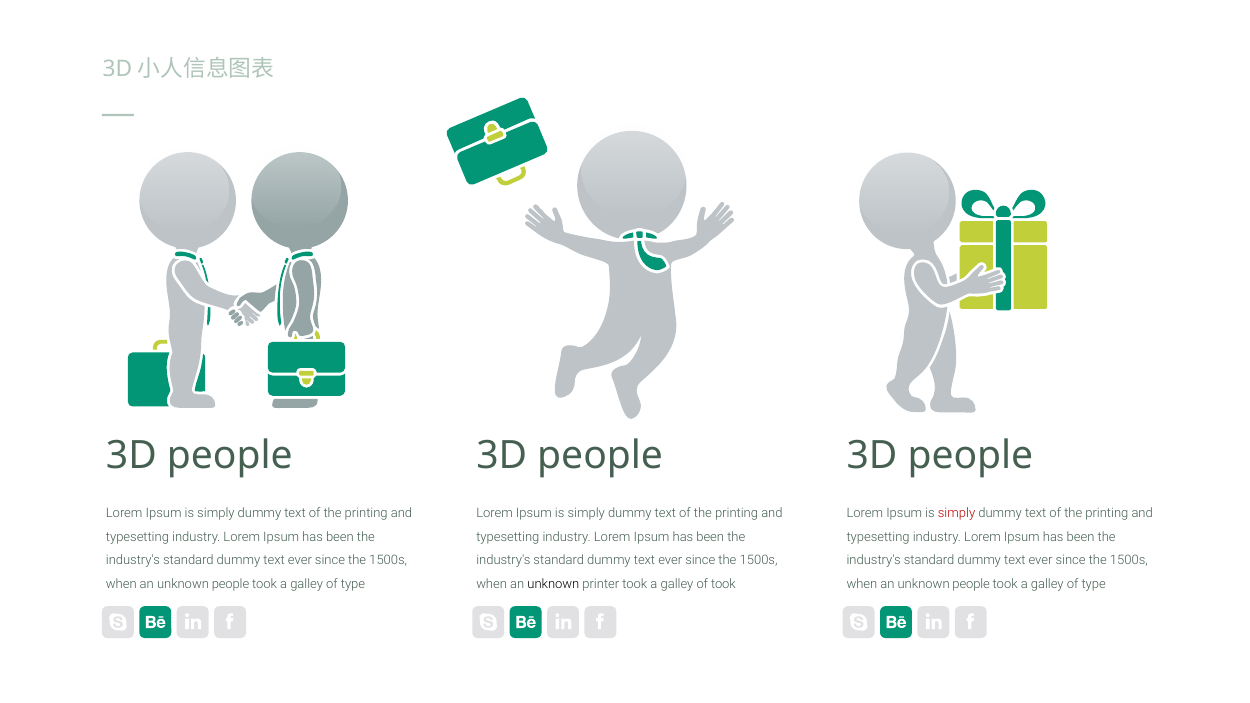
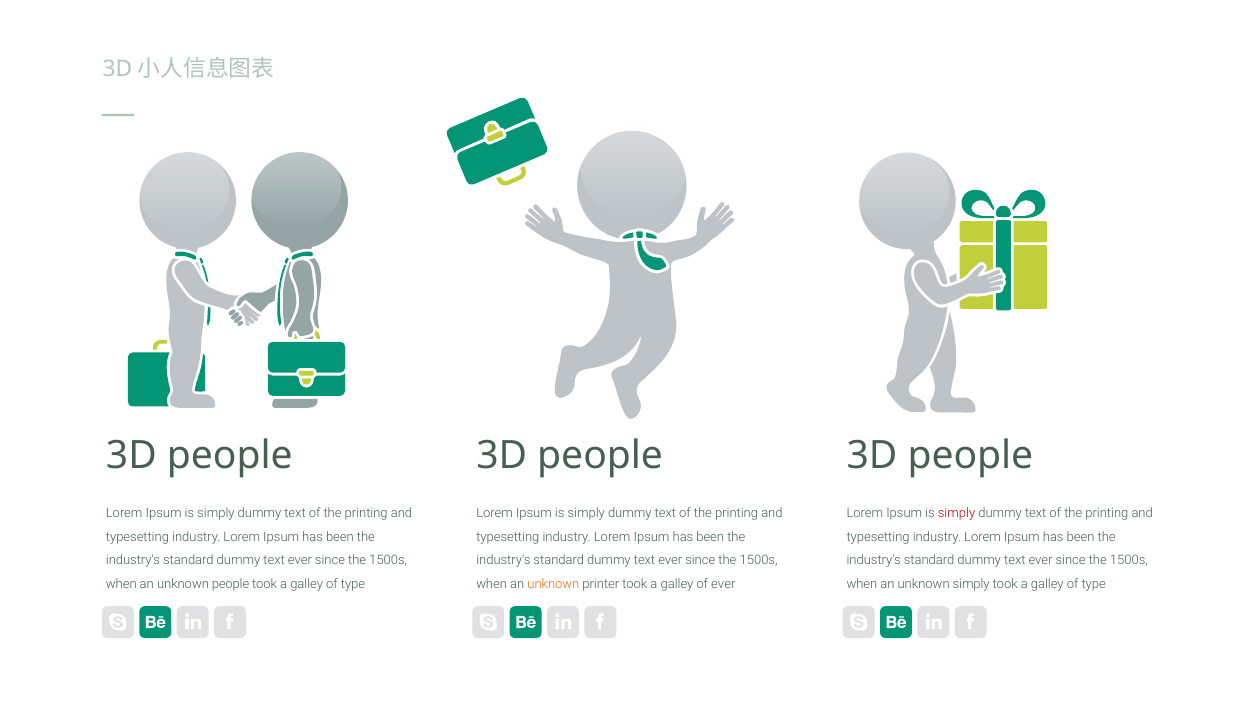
unknown at (553, 584) colour: black -> orange
of took: took -> ever
people at (971, 584): people -> simply
